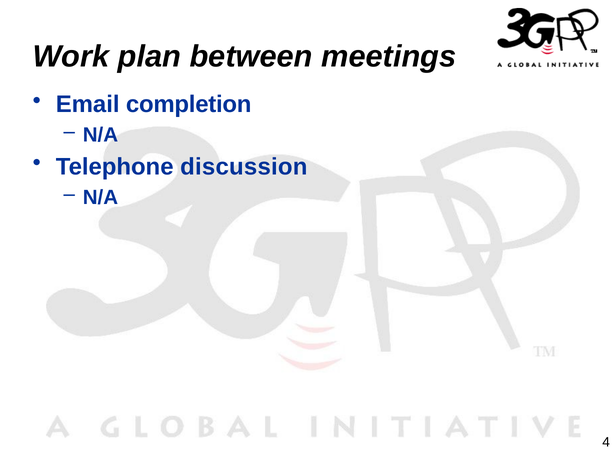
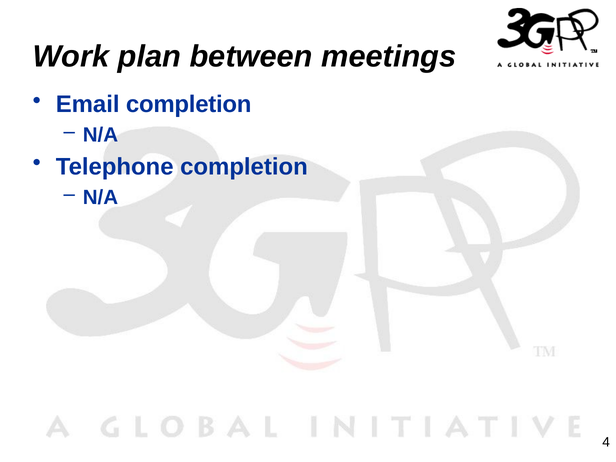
Telephone discussion: discussion -> completion
